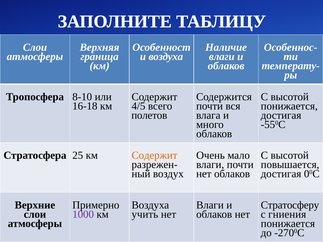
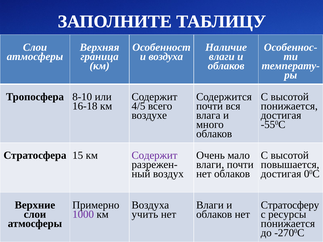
полетов: полетов -> воздухе
25: 25 -> 15
Содержит at (155, 156) colour: orange -> purple
гниения: гниения -> ресурсы
